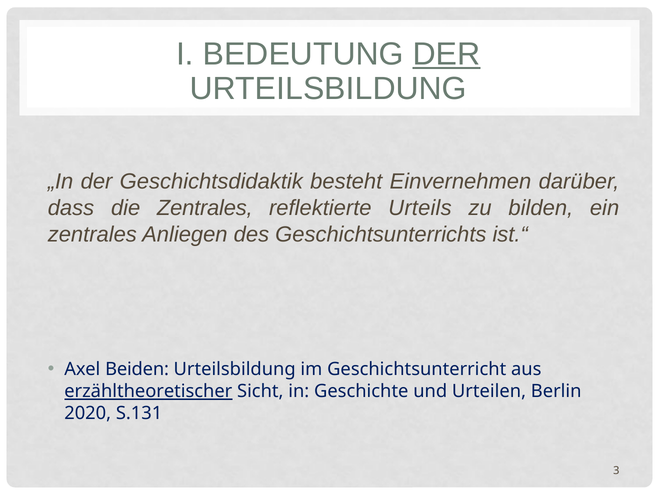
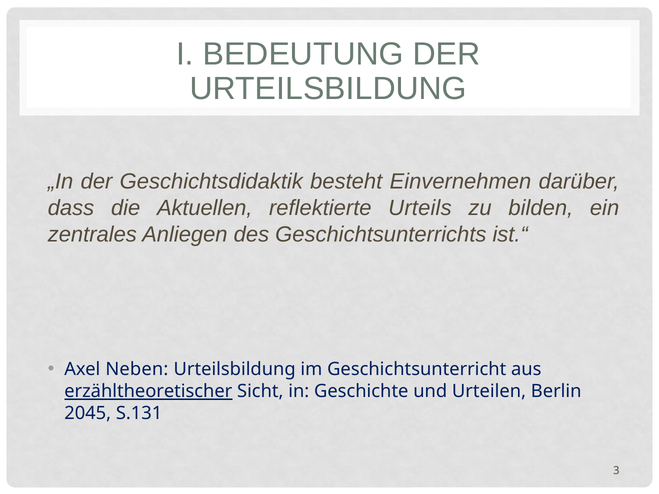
DER at (446, 54) underline: present -> none
die Zentrales: Zentrales -> Aktuellen
Beiden: Beiden -> Neben
2020: 2020 -> 2045
